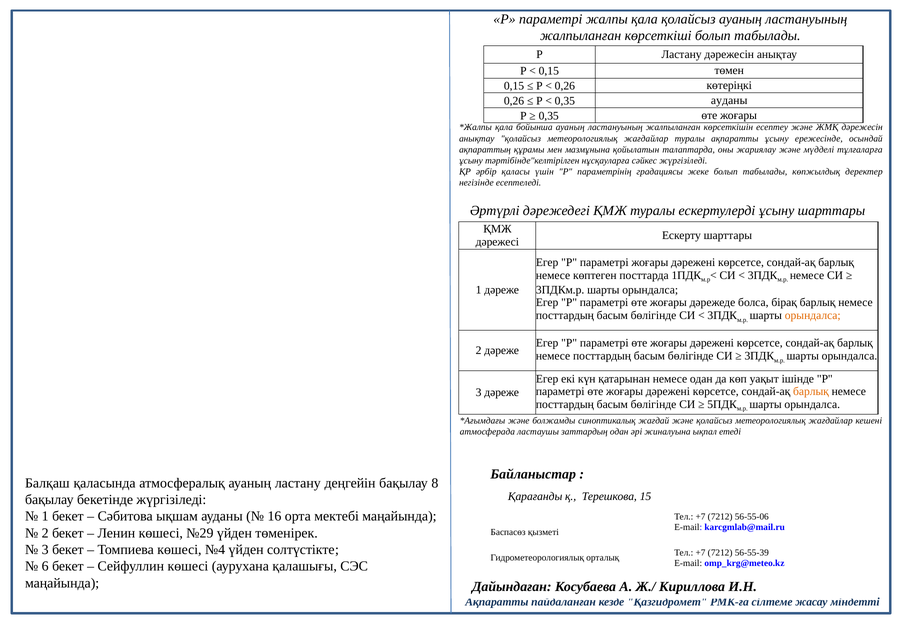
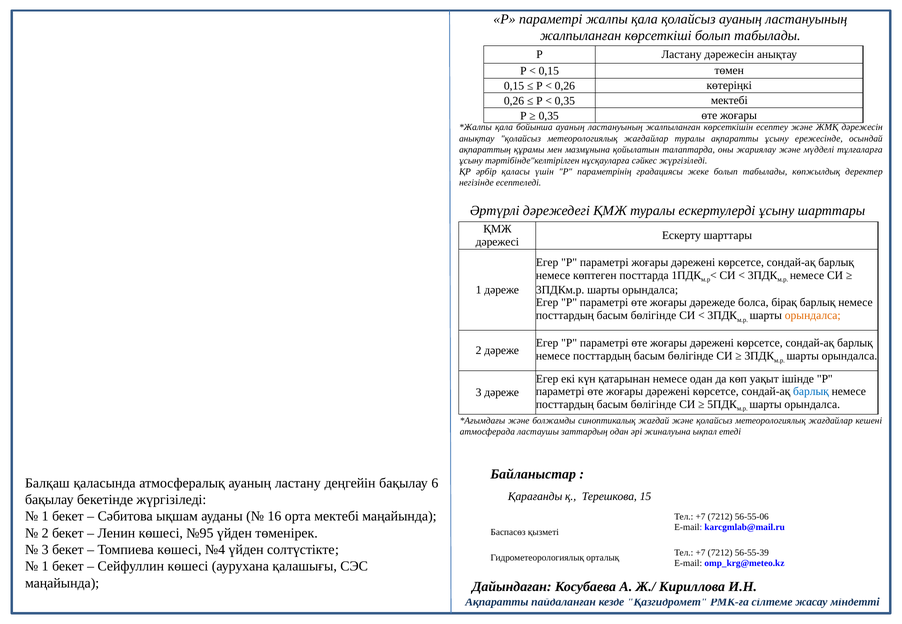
0,35 ауданы: ауданы -> мектебі
барлық at (811, 392) colour: orange -> blue
8: 8 -> 6
№29: №29 -> №95
6 at (45, 567): 6 -> 1
